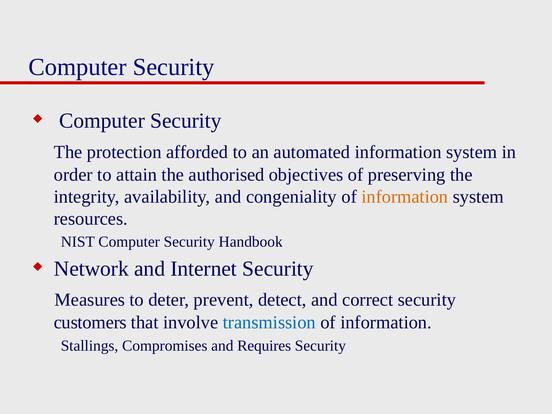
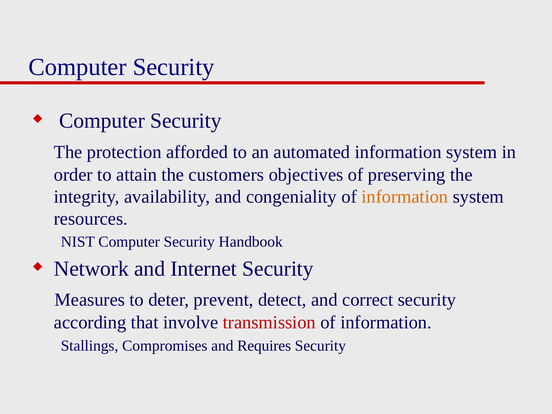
authorised: authorised -> customers
customers: customers -> according
transmission colour: blue -> red
